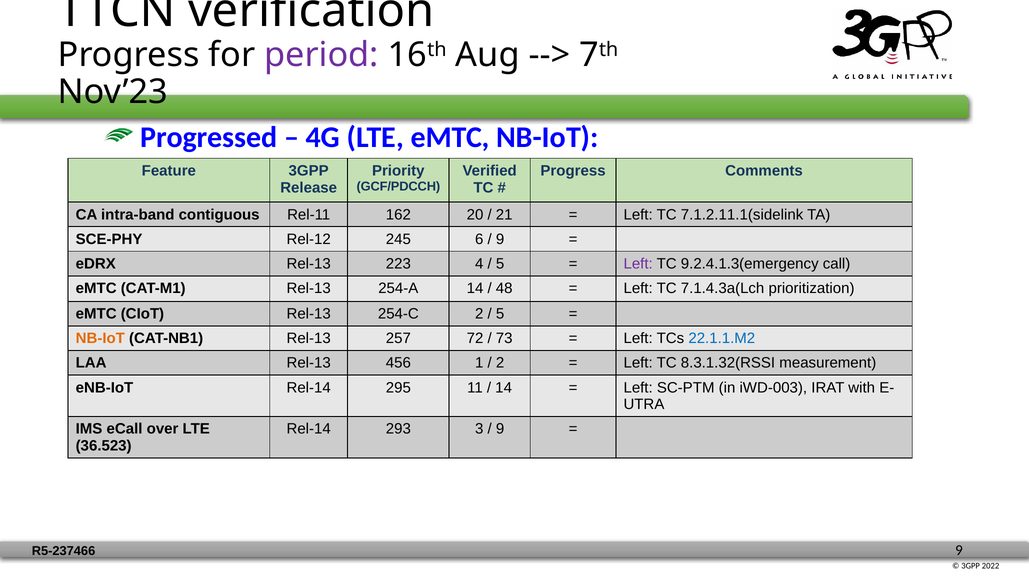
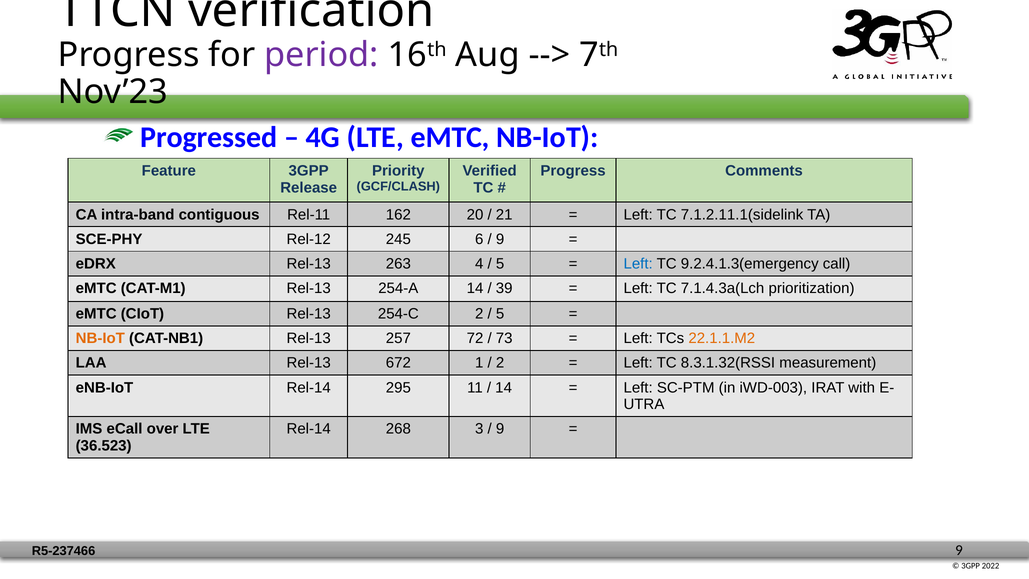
GCF/PDCCH: GCF/PDCCH -> GCF/CLASH
223: 223 -> 263
Left at (638, 264) colour: purple -> blue
48: 48 -> 39
22.1.1.M2 colour: blue -> orange
456: 456 -> 672
293: 293 -> 268
